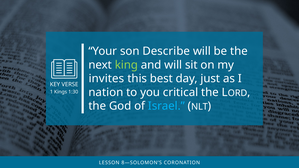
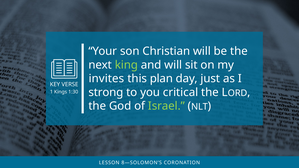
Describe: Describe -> Christian
best: best -> plan
nation: nation -> strong
Israel colour: light blue -> light green
